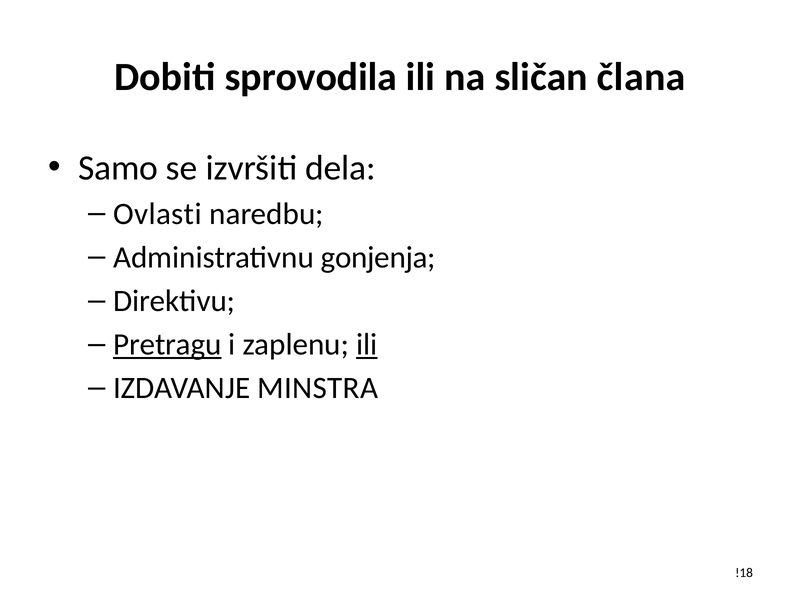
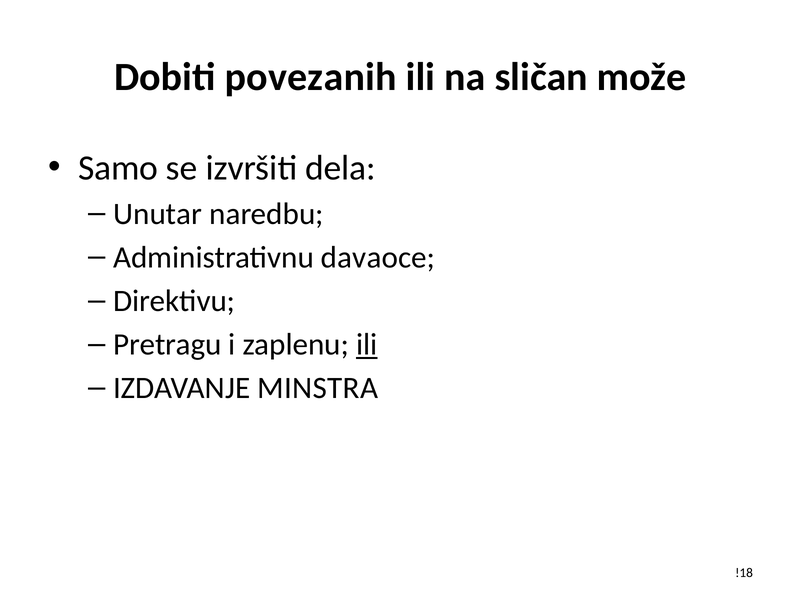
sprovodila: sprovodila -> povezanih
člana: člana -> može
Ovlasti: Ovlasti -> Unutar
gonjenja: gonjenja -> davaoce
Pretragu underline: present -> none
